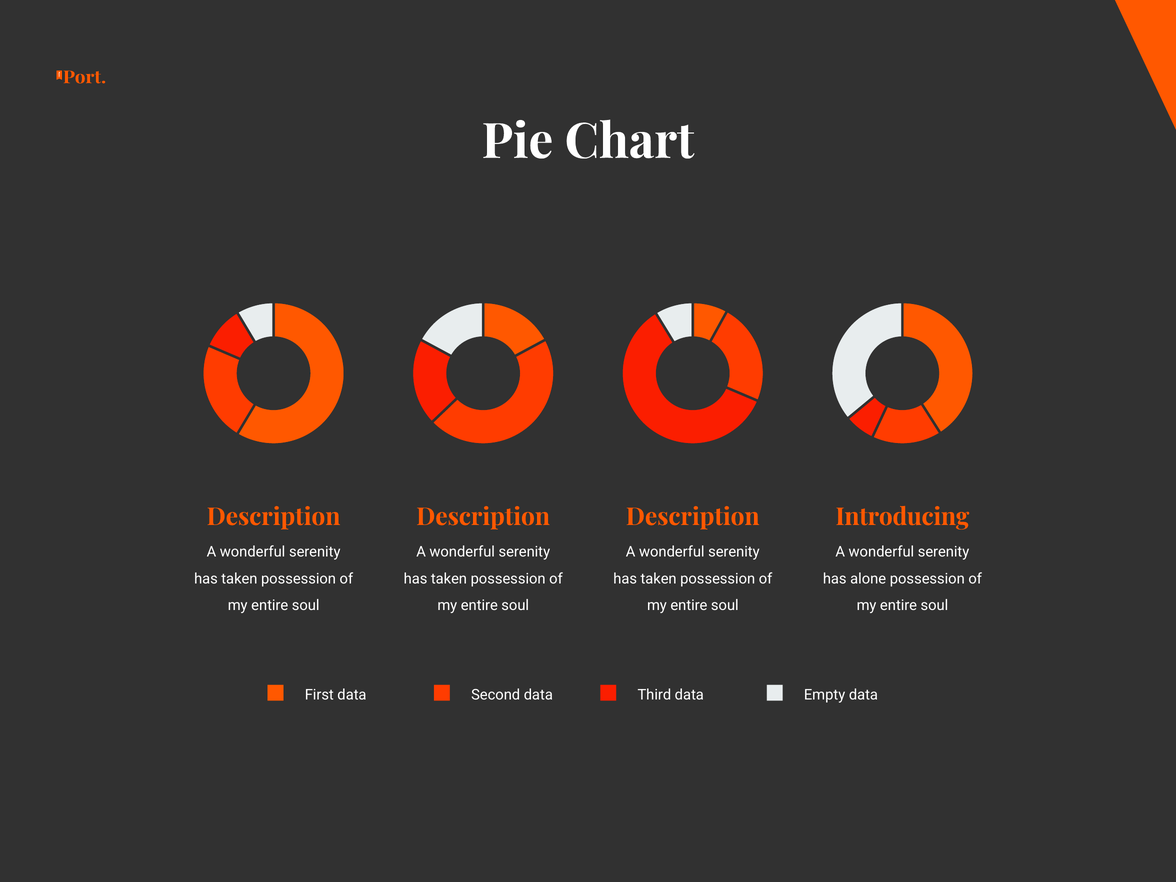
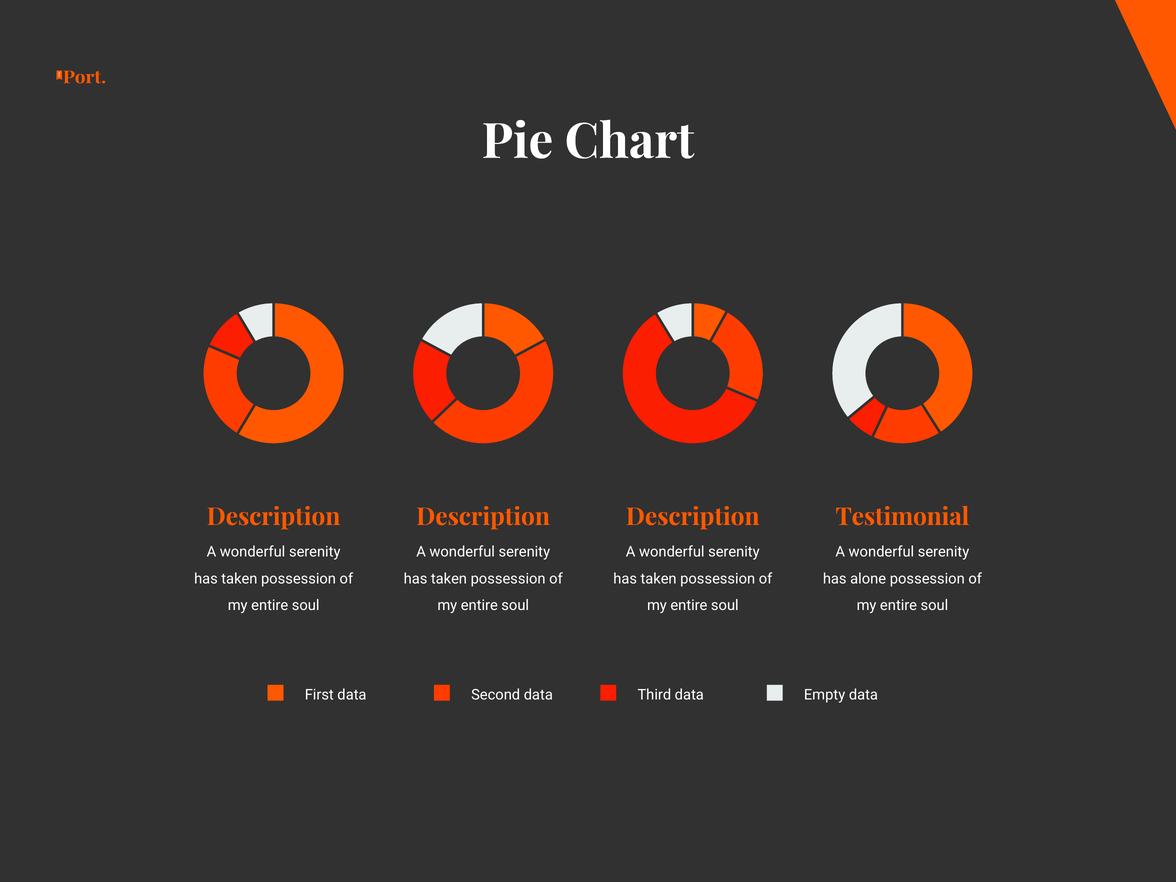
Introducing: Introducing -> Testimonial
